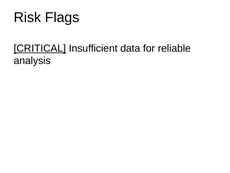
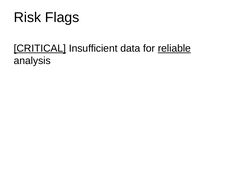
reliable underline: none -> present
